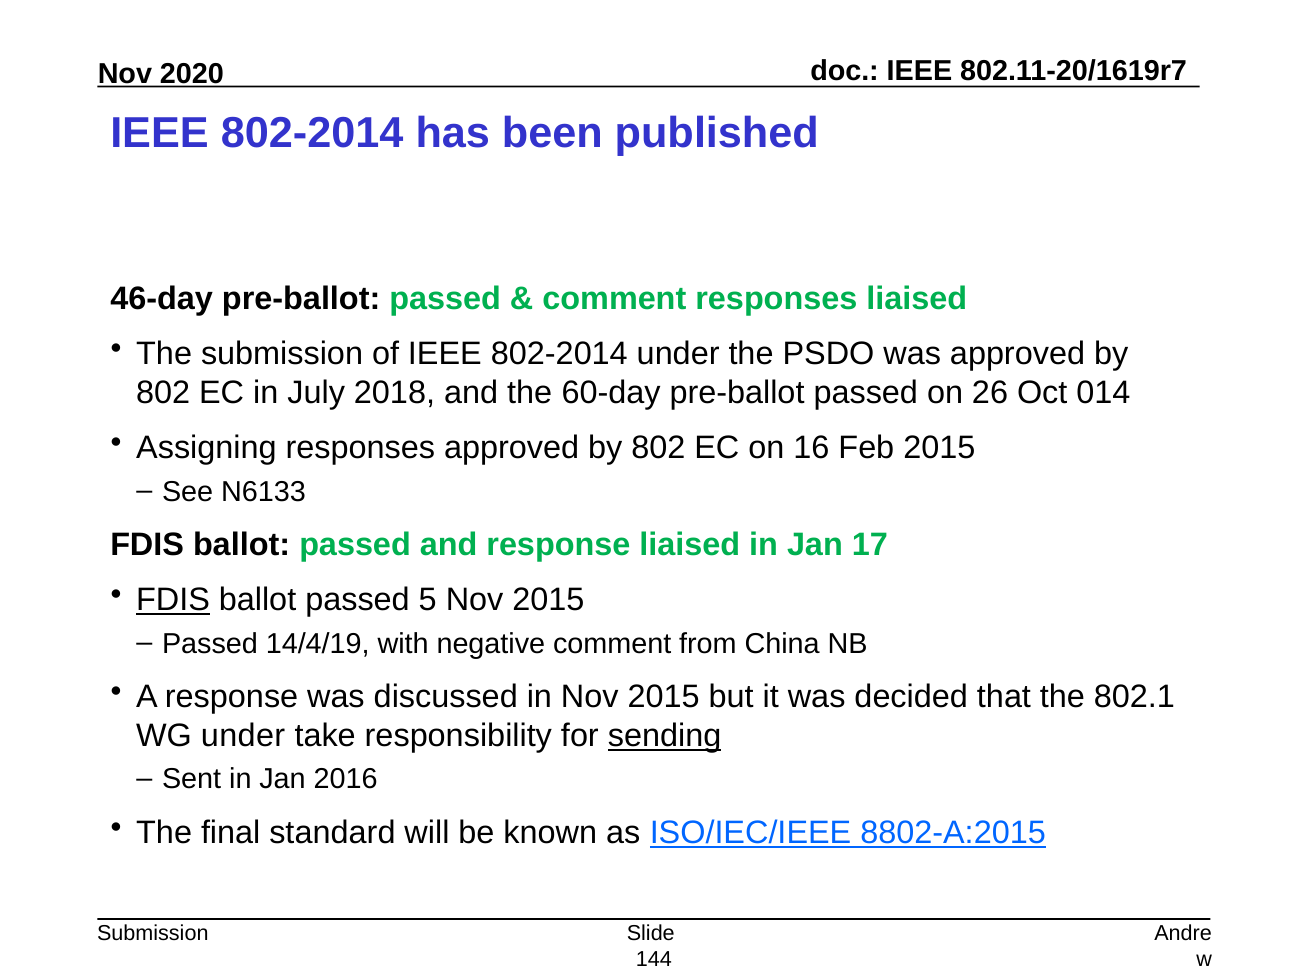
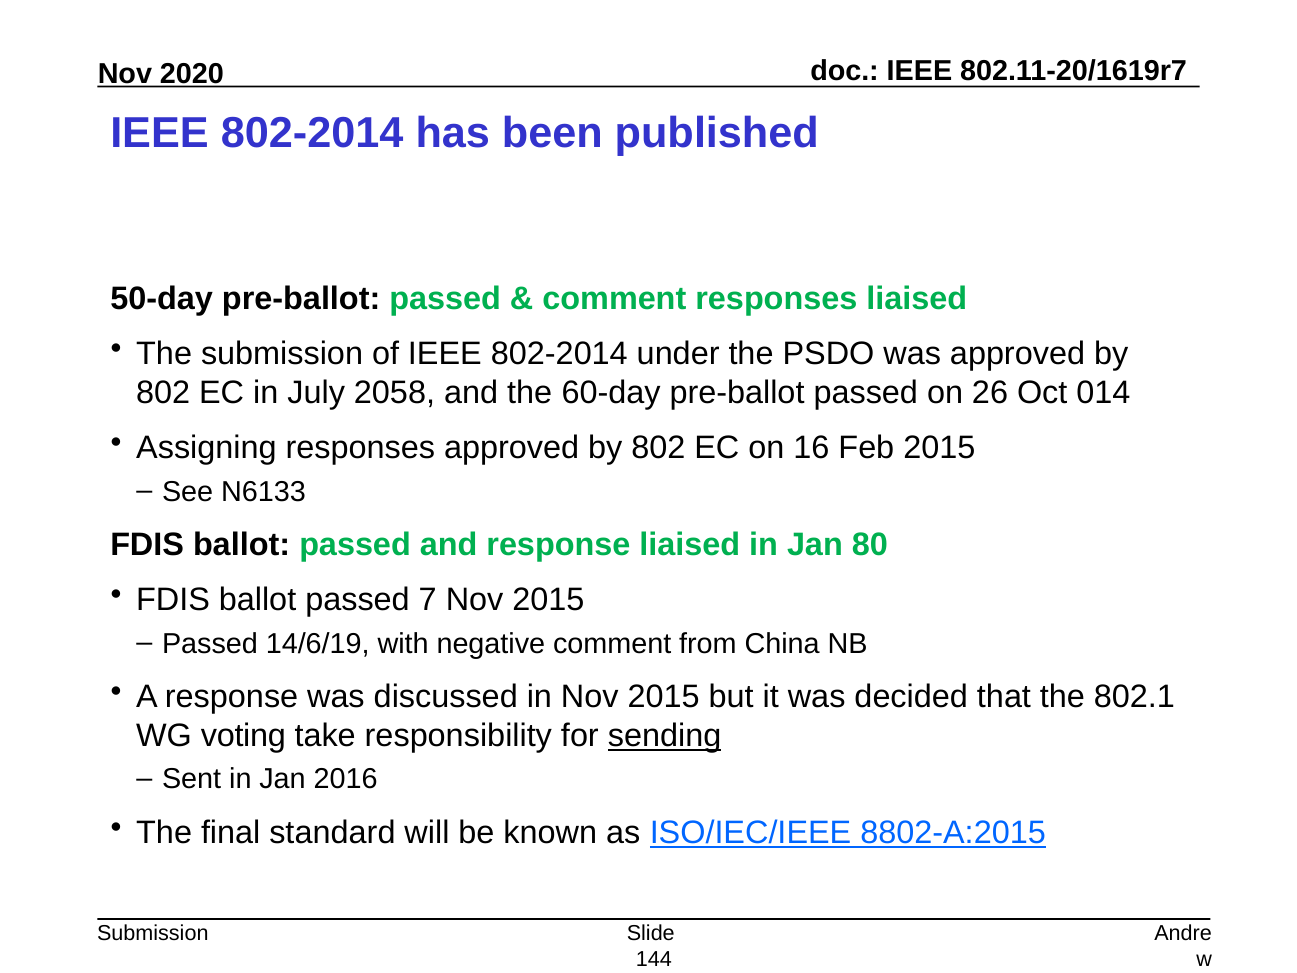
46-day: 46-day -> 50-day
2018: 2018 -> 2058
17: 17 -> 80
FDIS at (173, 600) underline: present -> none
5: 5 -> 7
14/4/19: 14/4/19 -> 14/6/19
WG under: under -> voting
